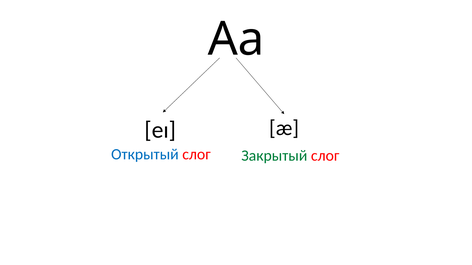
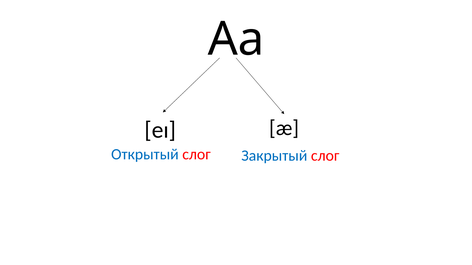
Закрытый colour: green -> blue
